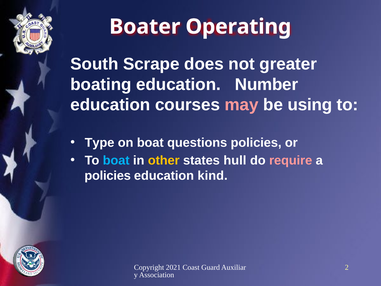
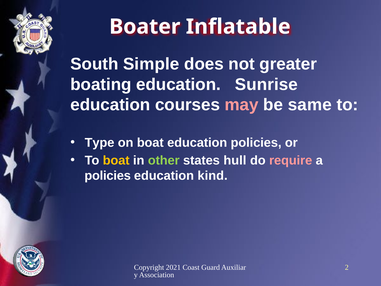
Operating: Operating -> Inflatable
Scrape: Scrape -> Simple
Number: Number -> Sunrise
using: using -> same
boat questions: questions -> education
boat at (116, 160) colour: light blue -> yellow
other colour: yellow -> light green
